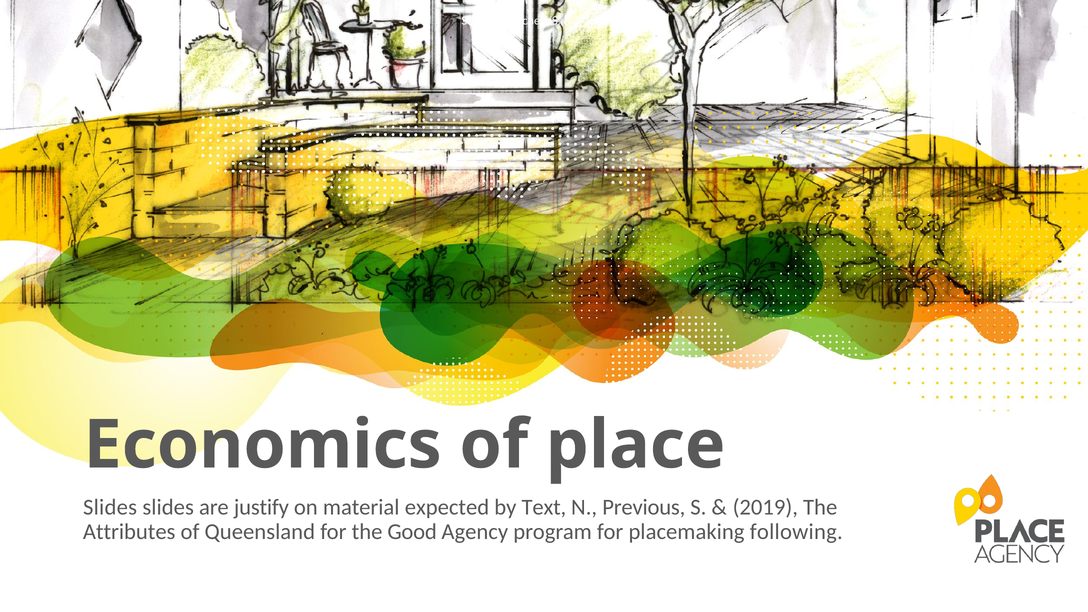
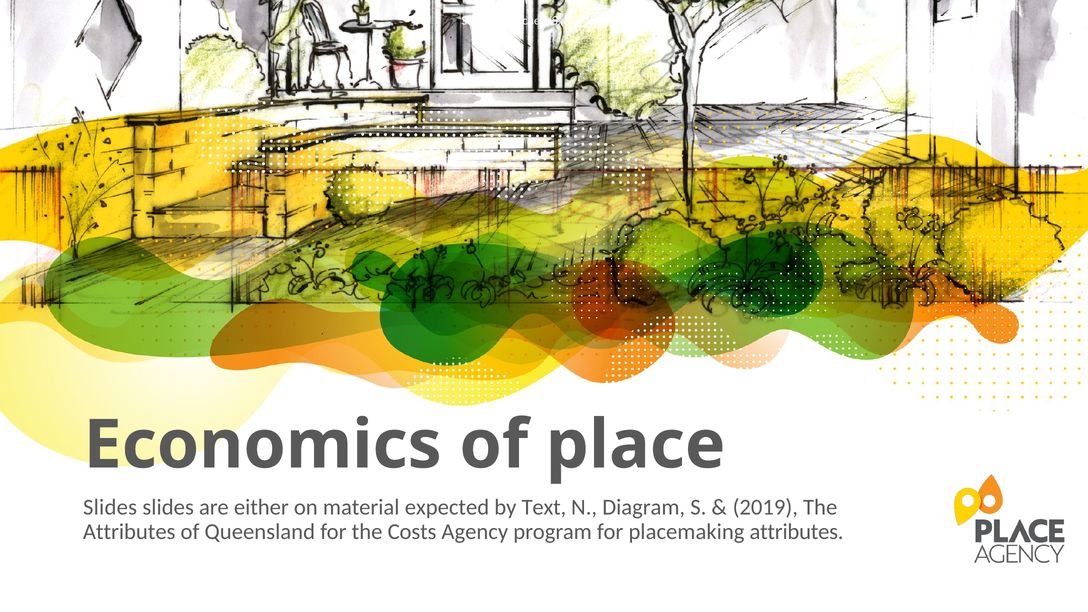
justify: justify -> either
Previous: Previous -> Diagram
Good: Good -> Costs
placemaking following: following -> attributes
